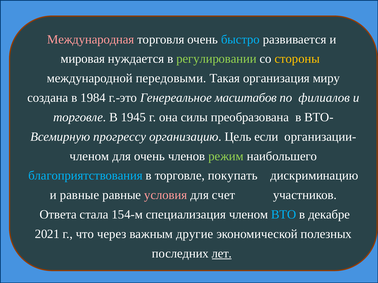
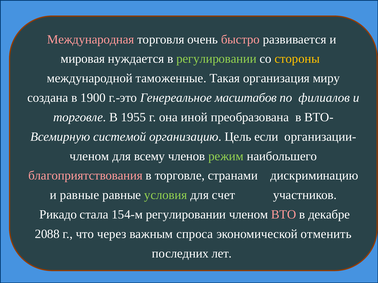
быстро colour: light blue -> pink
передовыми: передовыми -> таможенные
1984: 1984 -> 1900
1945: 1945 -> 1955
силы: силы -> иной
прогрессу: прогрессу -> системой
для очень: очень -> всему
благоприятствования colour: light blue -> pink
покупать: покупать -> странами
условия colour: pink -> light green
Ответа: Ответа -> Рикадо
154-м специализация: специализация -> регулировании
ВТО colour: light blue -> pink
2021: 2021 -> 2088
другие: другие -> спроса
полезных: полезных -> отменить
лет underline: present -> none
